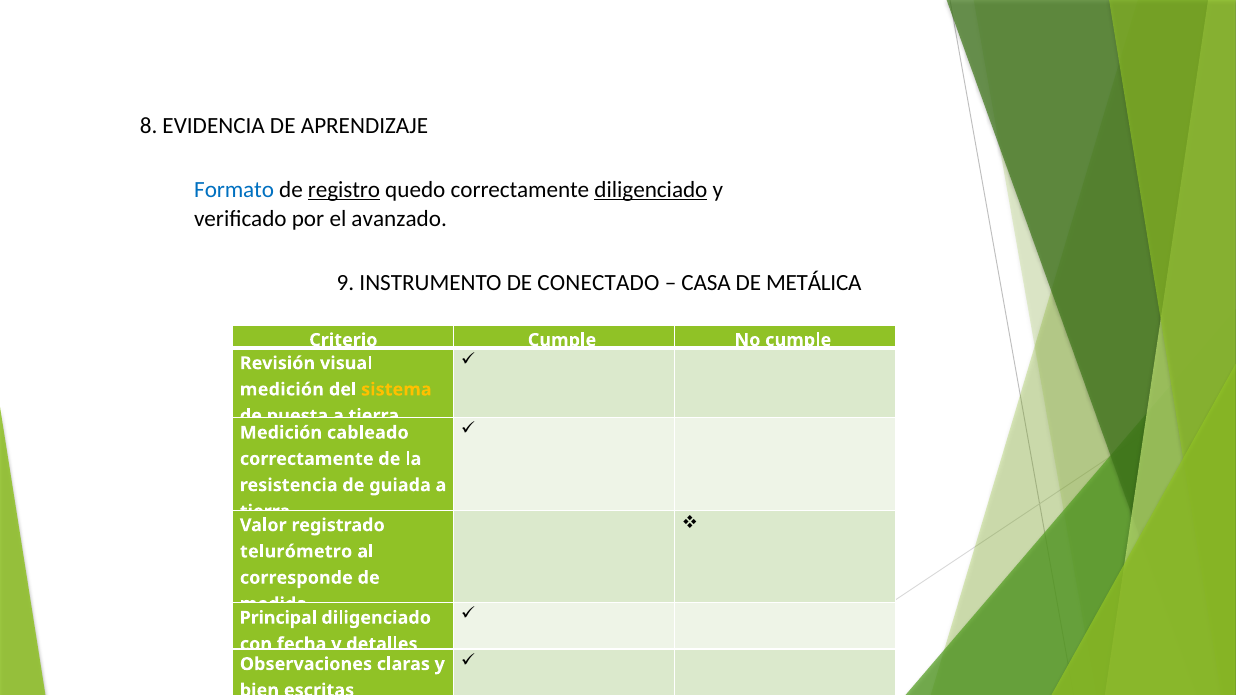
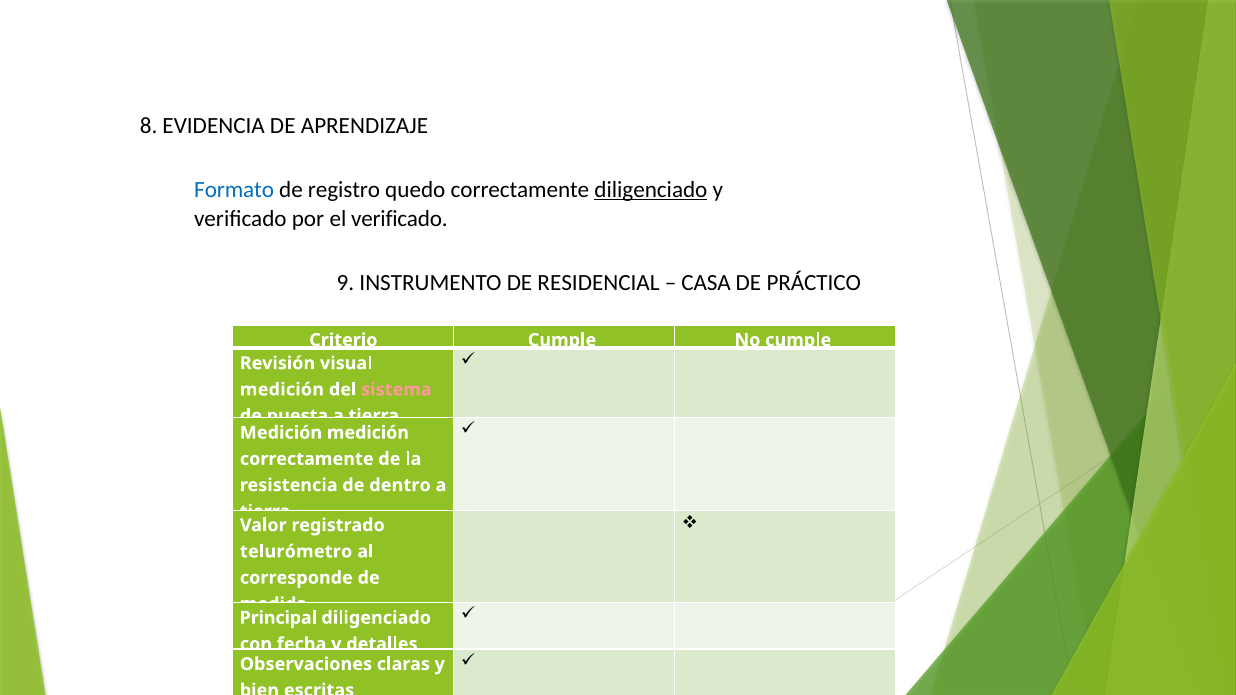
registro underline: present -> none
el avanzado: avanzado -> verificado
CONECTADO: CONECTADO -> RESIDENCIAL
METÁLICA: METÁLICA -> PRÁCTICO
sistema colour: yellow -> pink
Medición cableado: cableado -> medición
guiada: guiada -> dentro
